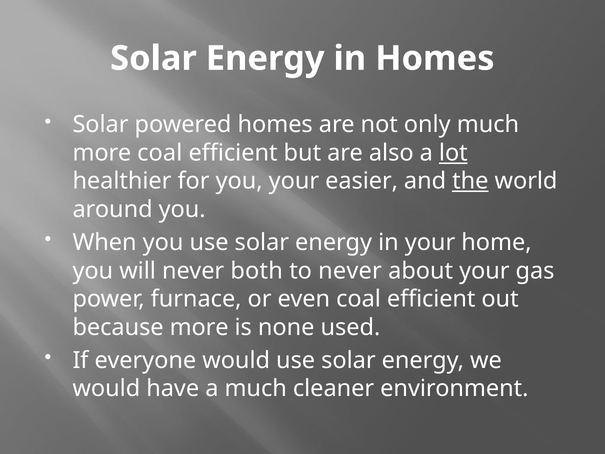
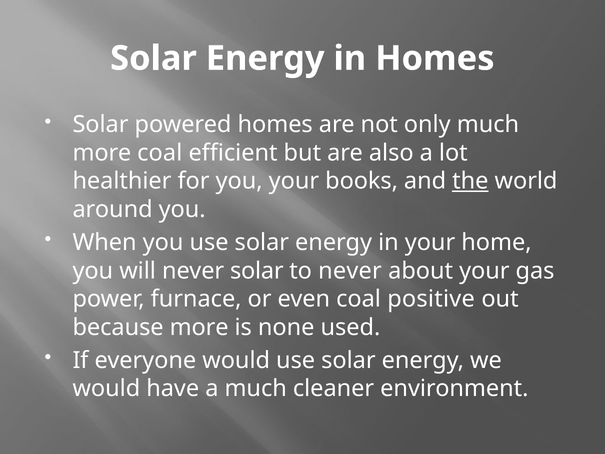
lot underline: present -> none
easier: easier -> books
never both: both -> solar
even coal efficient: efficient -> positive
